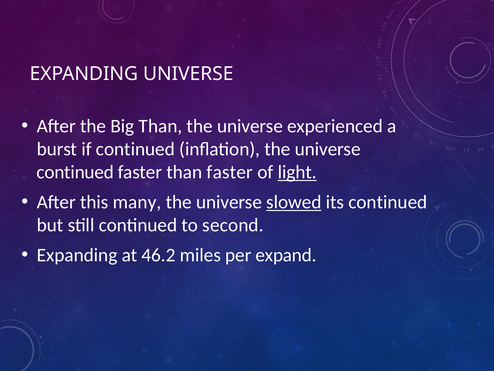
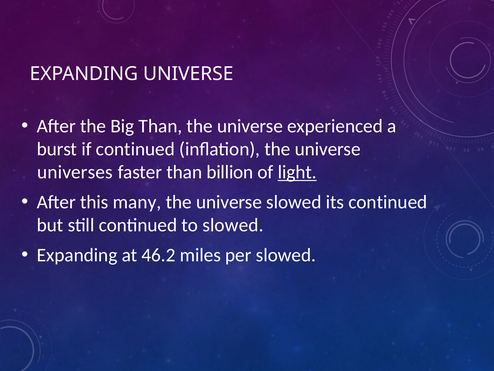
continued at (75, 172): continued -> universes
than faster: faster -> billion
slowed at (294, 202) underline: present -> none
to second: second -> slowed
per expand: expand -> slowed
